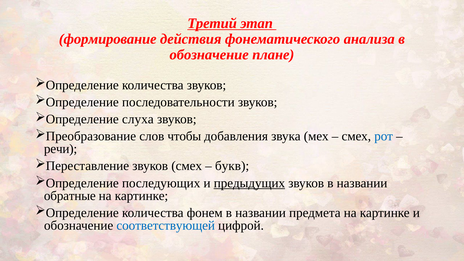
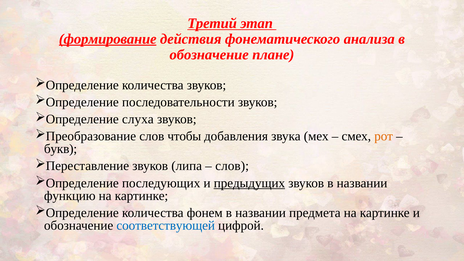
формирование underline: none -> present
рот colour: blue -> orange
речи: речи -> букв
звуков смех: смех -> липа
букв at (232, 166): букв -> слов
обратные: обратные -> функцию
